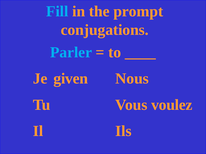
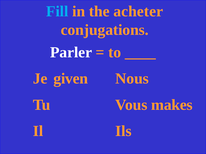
prompt: prompt -> acheter
Parler colour: light blue -> white
voulez: voulez -> makes
